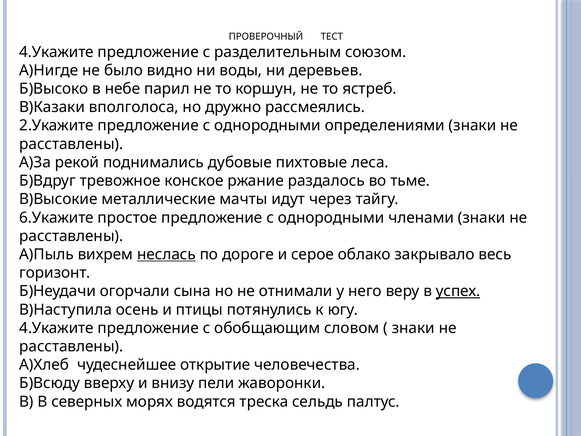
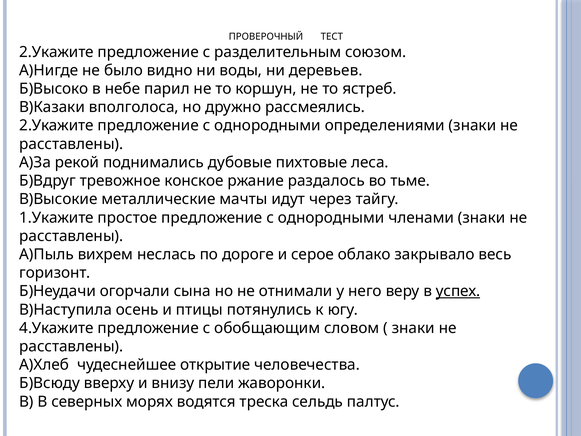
4.Укажите at (57, 52): 4.Укажите -> 2.Укажите
6.Укажите: 6.Укажите -> 1.Укажите
неслась underline: present -> none
